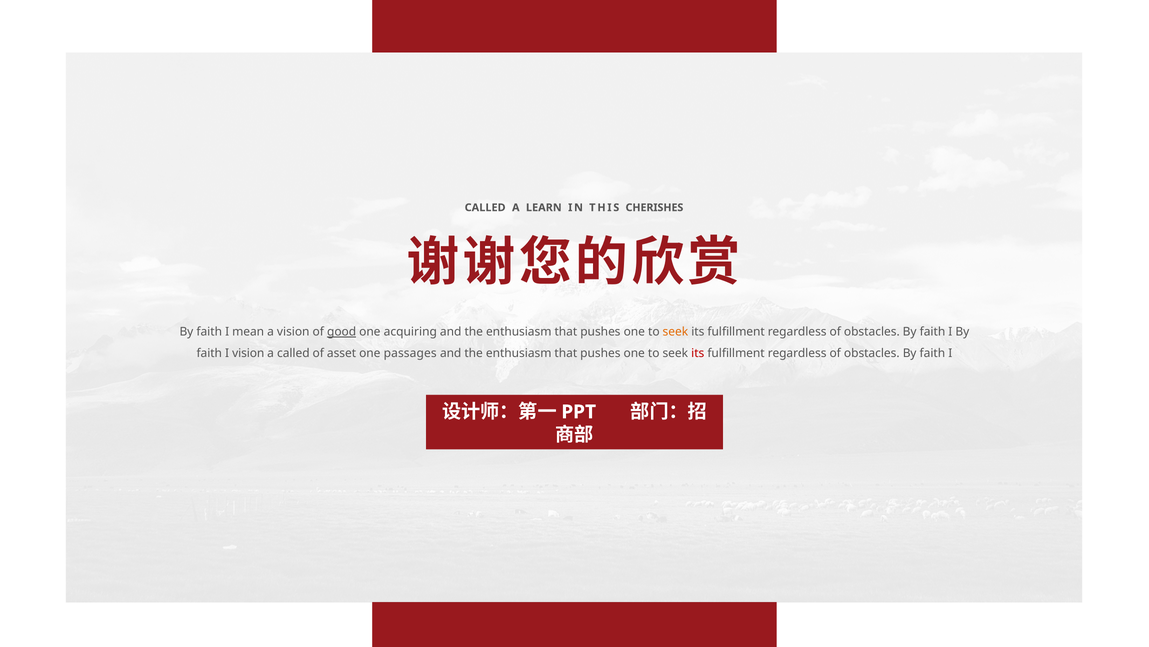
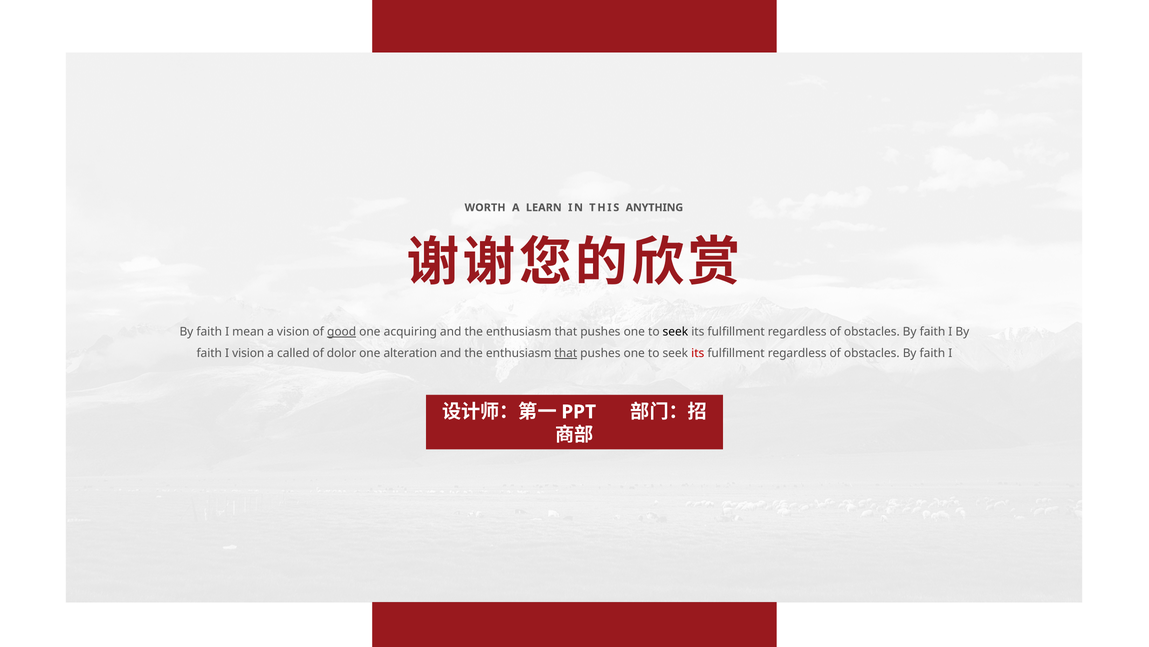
CALLED at (485, 207): CALLED -> WORTH
CHERISHES: CHERISHES -> ANYTHING
seek at (675, 331) colour: orange -> black
asset: asset -> dolor
passages: passages -> alteration
that at (566, 353) underline: none -> present
